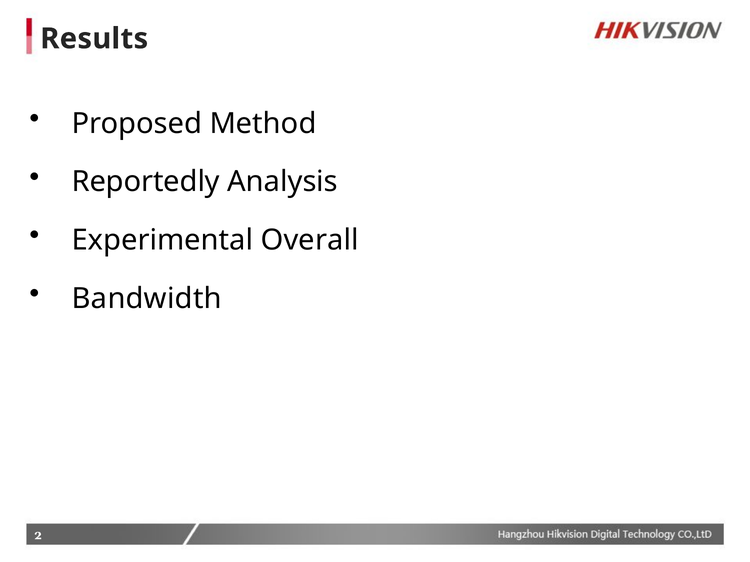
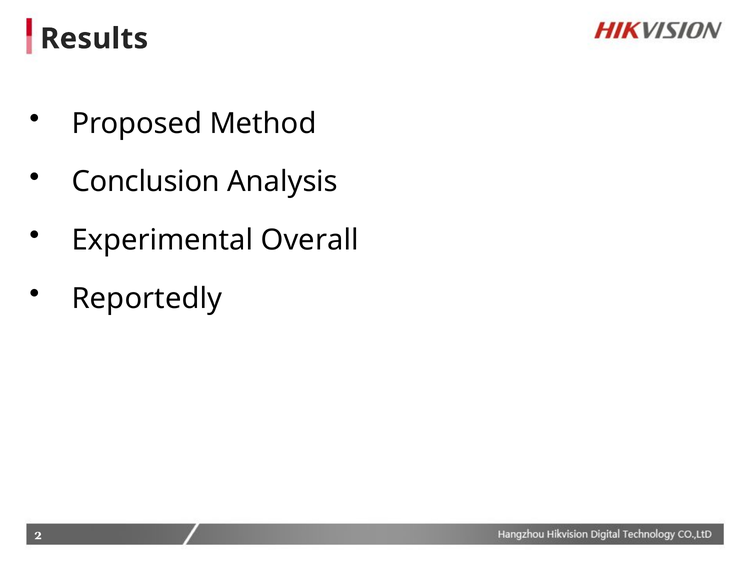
Reportedly: Reportedly -> Conclusion
Bandwidth: Bandwidth -> Reportedly
